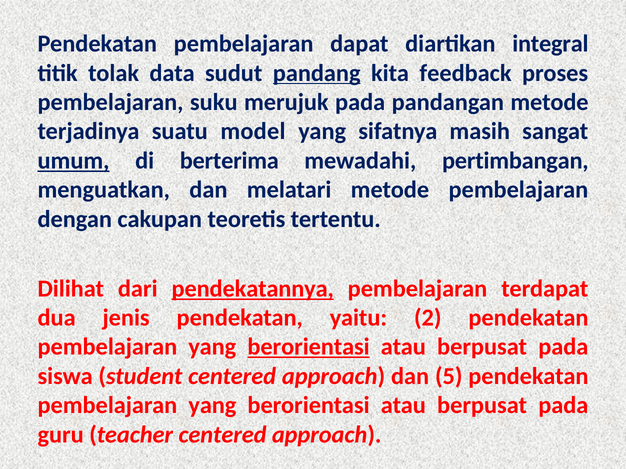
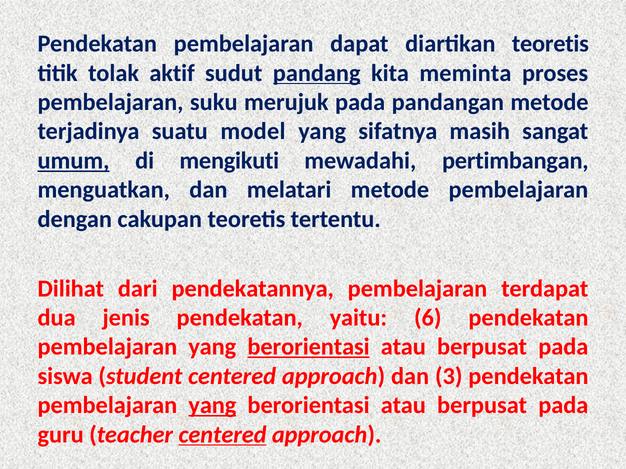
diartikan integral: integral -> teoretis
data: data -> aktif
feedback: feedback -> meminta
berterima: berterima -> mengikuti
pendekatannya underline: present -> none
2: 2 -> 6
5: 5 -> 3
yang at (212, 406) underline: none -> present
centered at (223, 435) underline: none -> present
